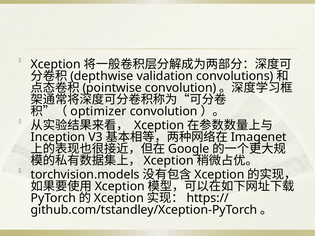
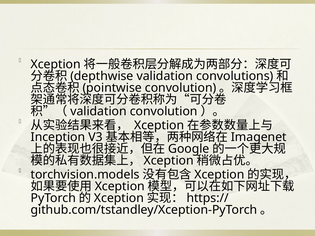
optimizer at (98, 111): optimizer -> validation
